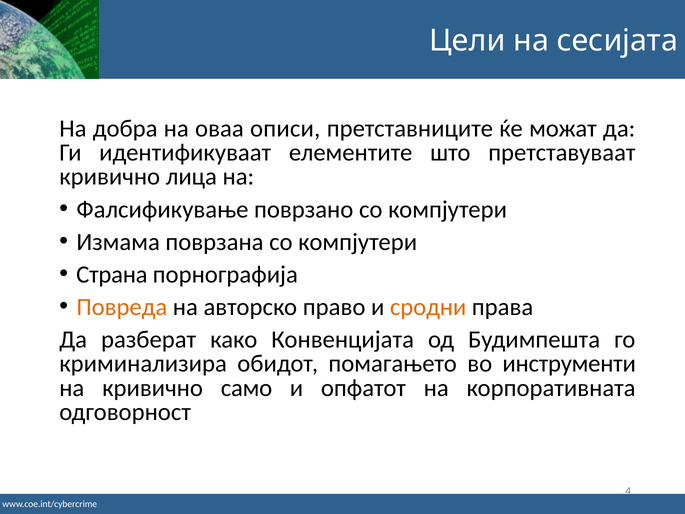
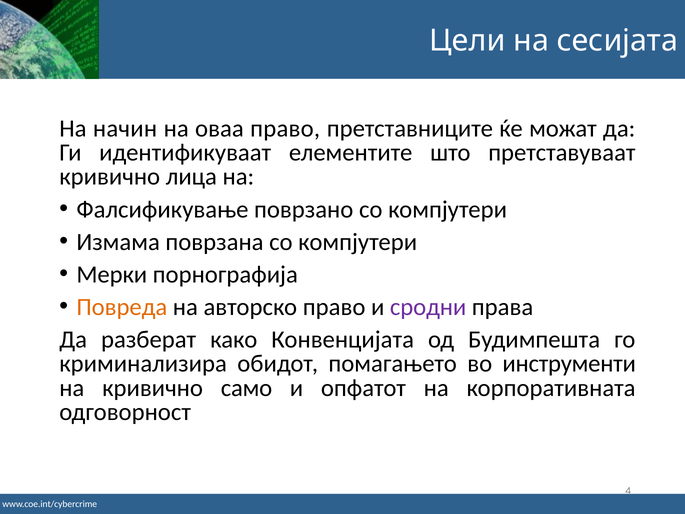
добра: добра -> начин
оваа описи: описи -> право
Страна: Страна -> Мерки
сродни colour: orange -> purple
